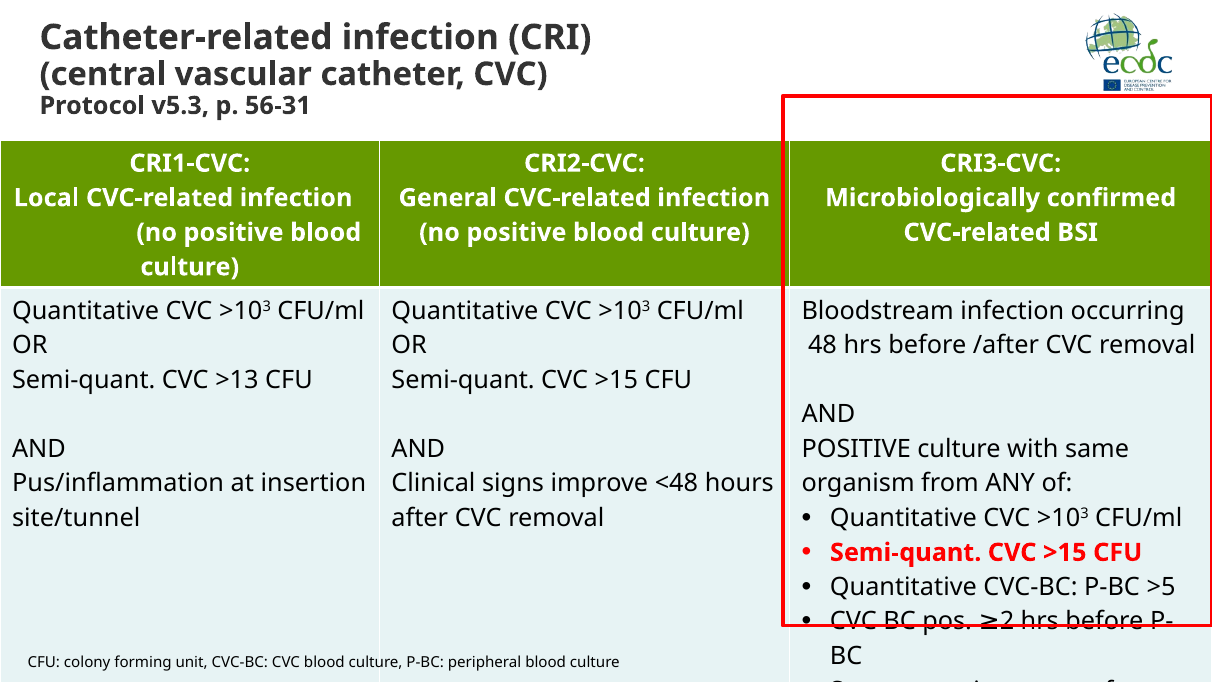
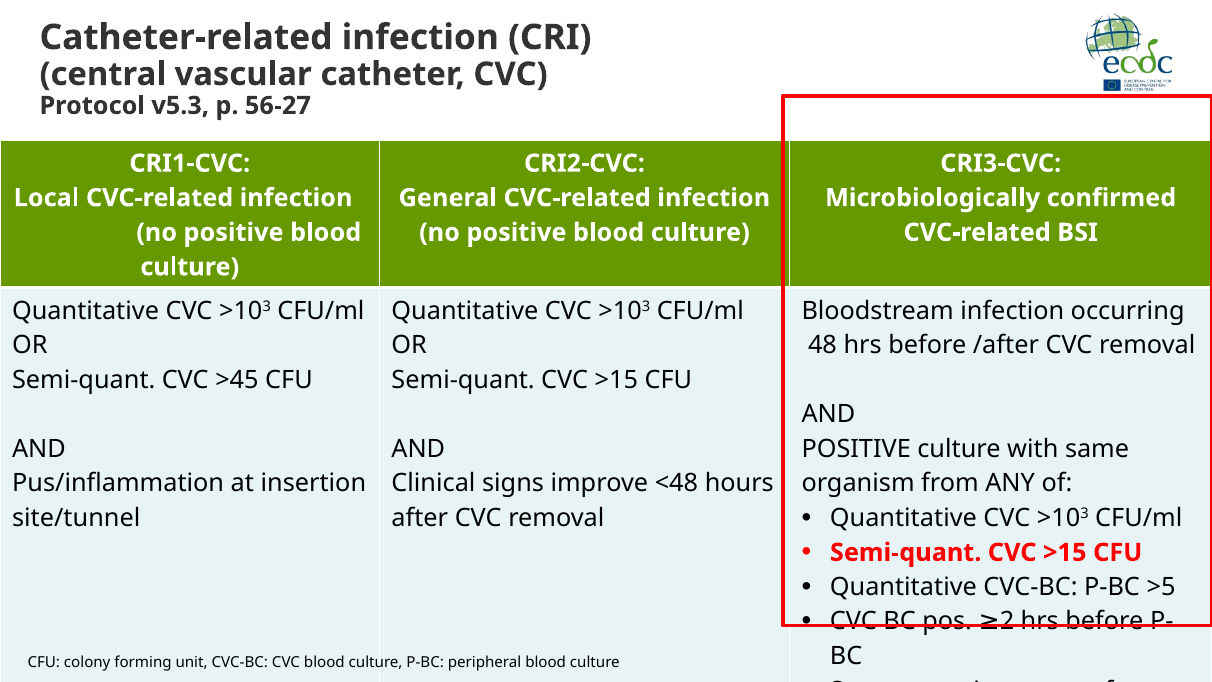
56-31: 56-31 -> 56-27
>13: >13 -> >45
